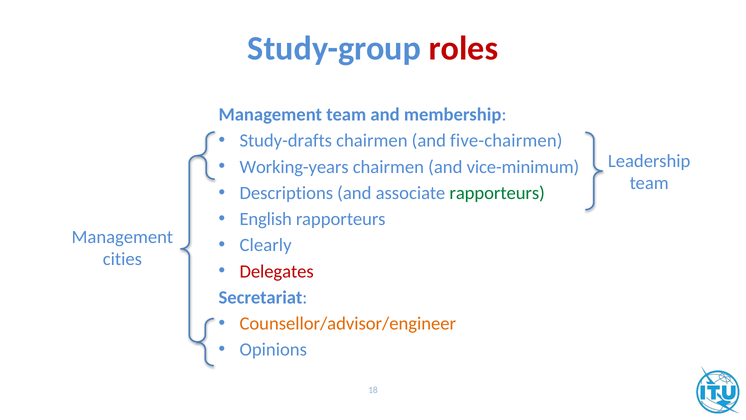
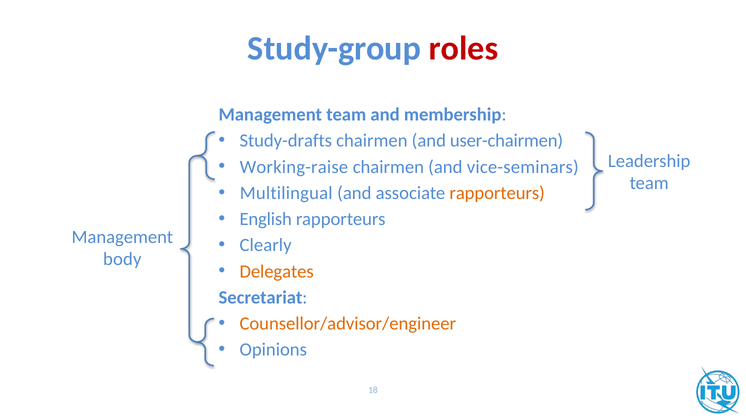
five-chairmen: five-chairmen -> user-chairmen
Working-years: Working-years -> Working-raise
vice-minimum: vice-minimum -> vice-seminars
Descriptions: Descriptions -> Multilingual
rapporteurs at (497, 193) colour: green -> orange
cities: cities -> body
Delegates colour: red -> orange
